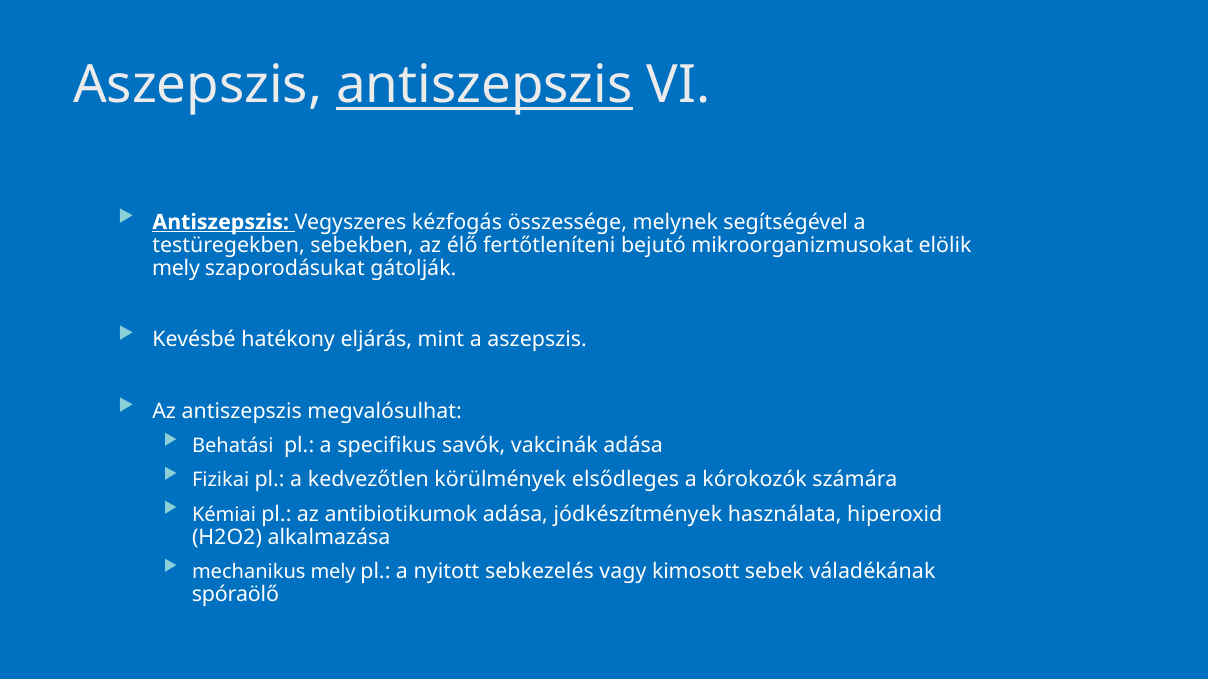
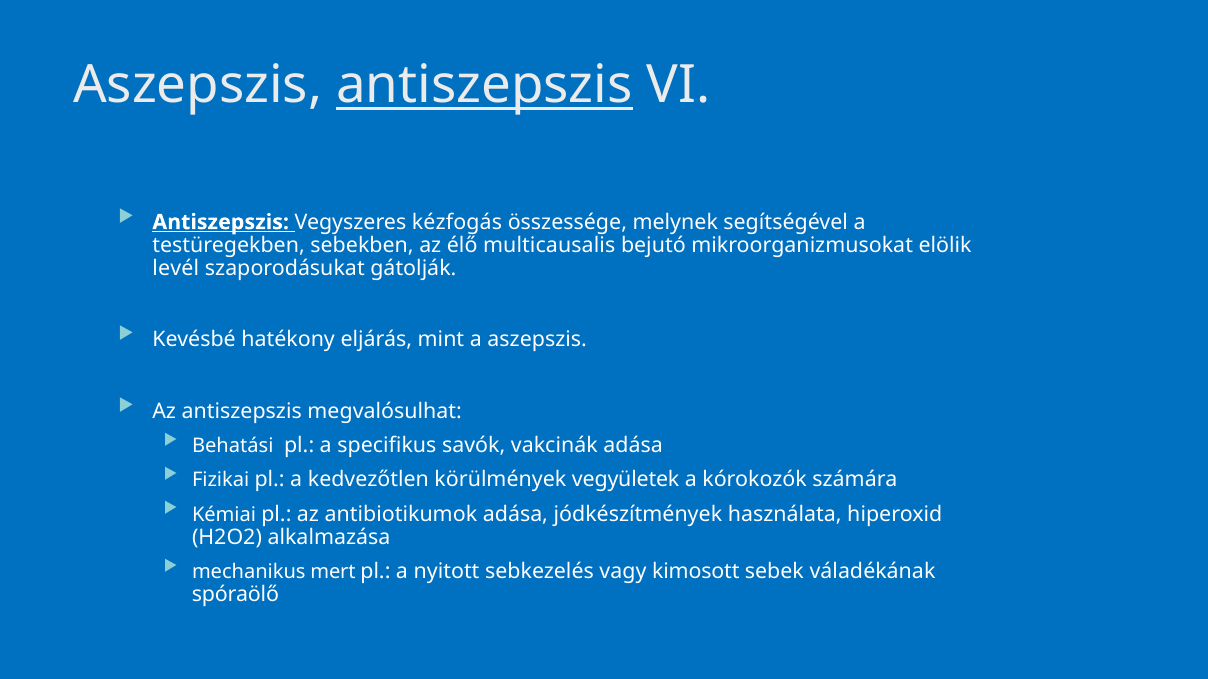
fertőtleníteni: fertőtleníteni -> multicausalis
mely at (176, 269): mely -> levél
elsődleges: elsődleges -> vegyületek
mechanikus mely: mely -> mert
